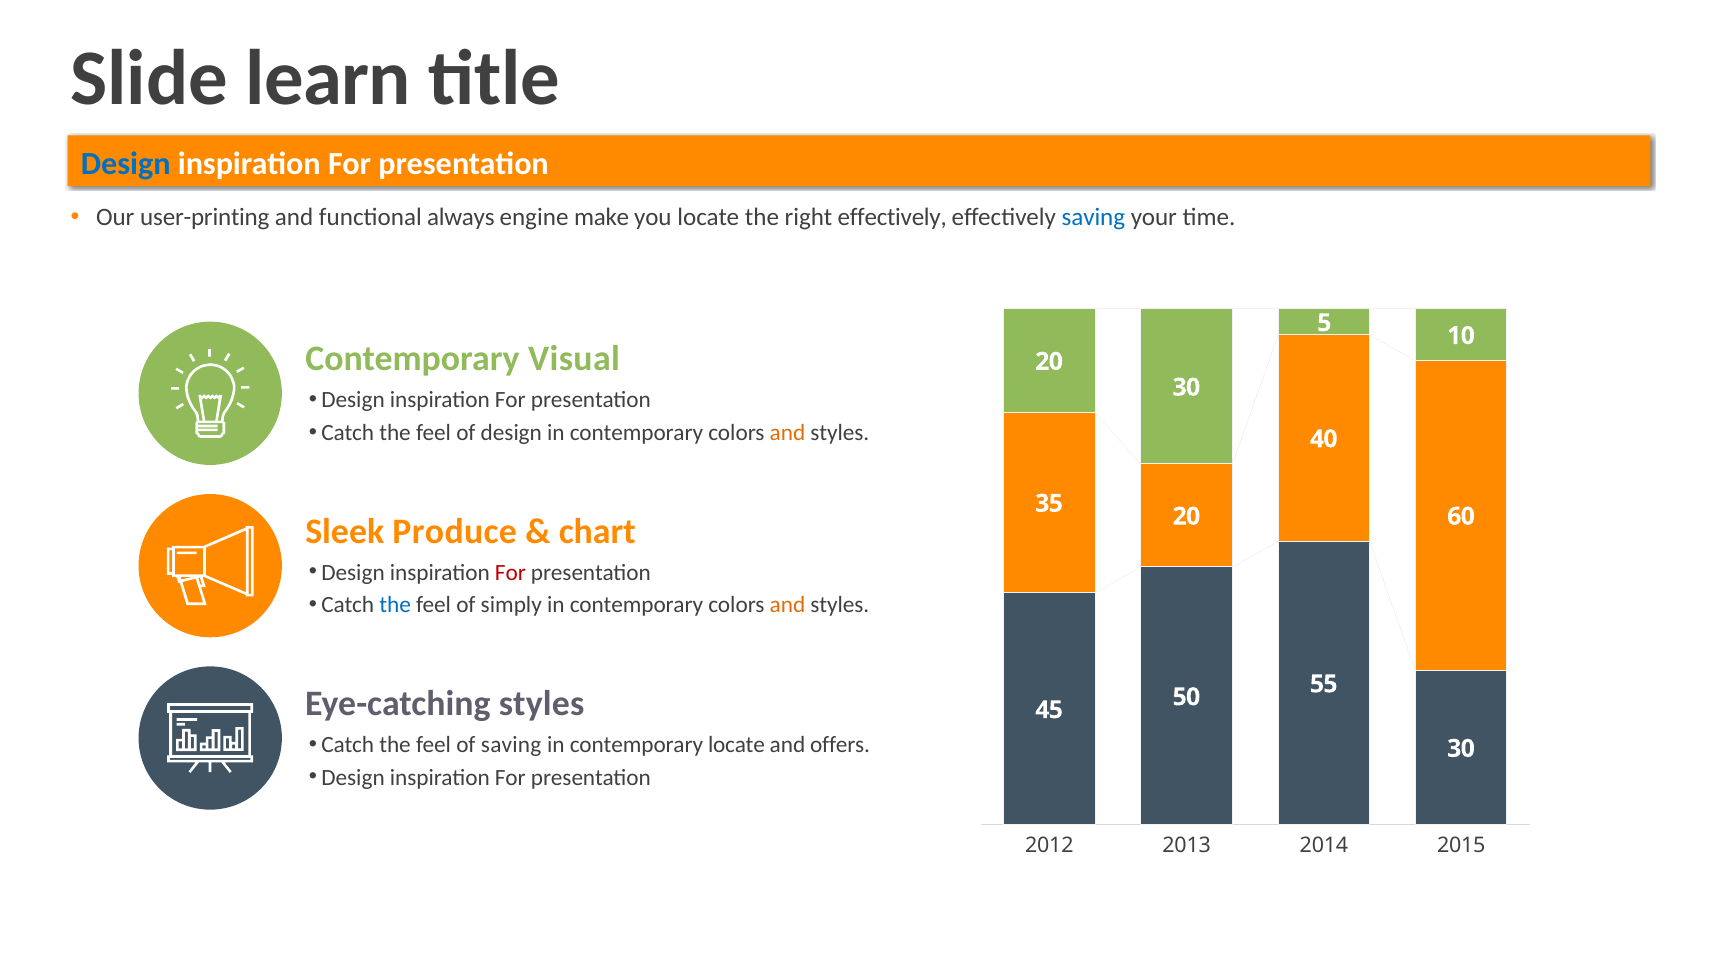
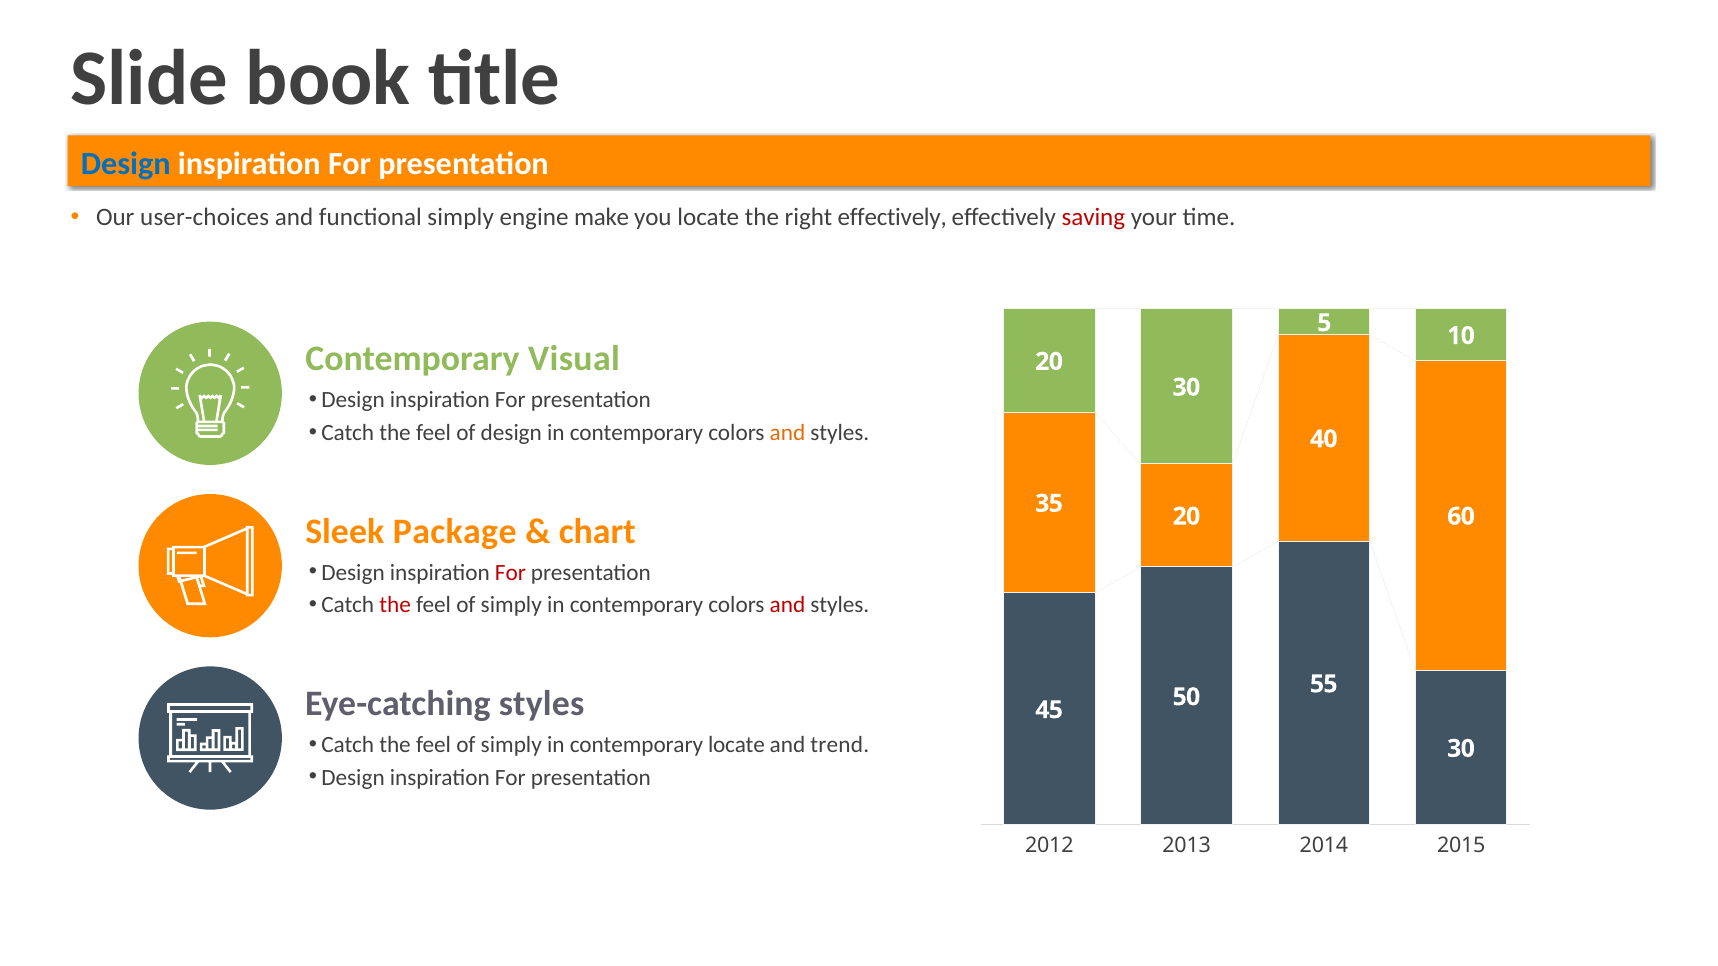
learn: learn -> book
user-printing: user-printing -> user-choices
functional always: always -> simply
saving at (1093, 217) colour: blue -> red
Produce: Produce -> Package
the at (395, 605) colour: blue -> red
and at (787, 605) colour: orange -> red
saving at (511, 745): saving -> simply
offers: offers -> trend
